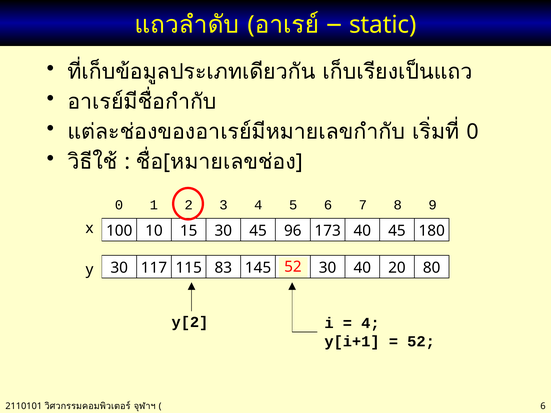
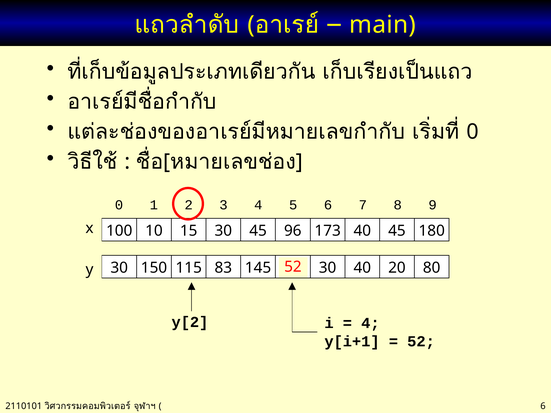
static: static -> main
117: 117 -> 150
